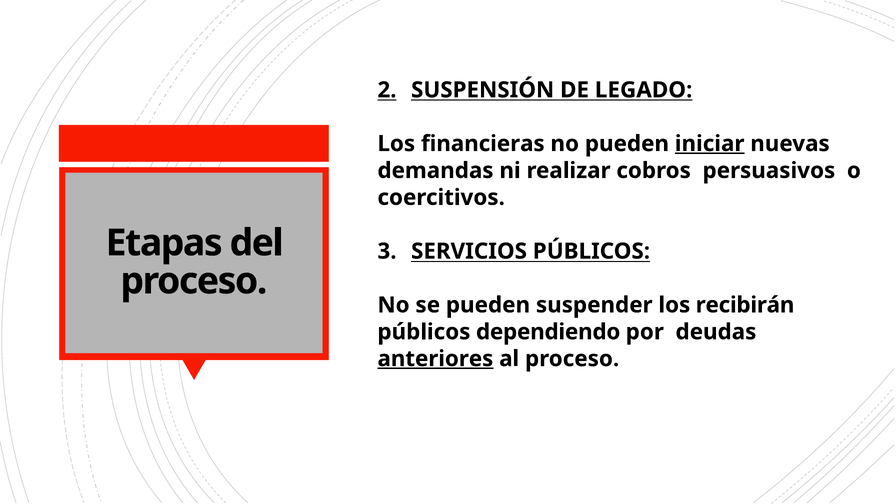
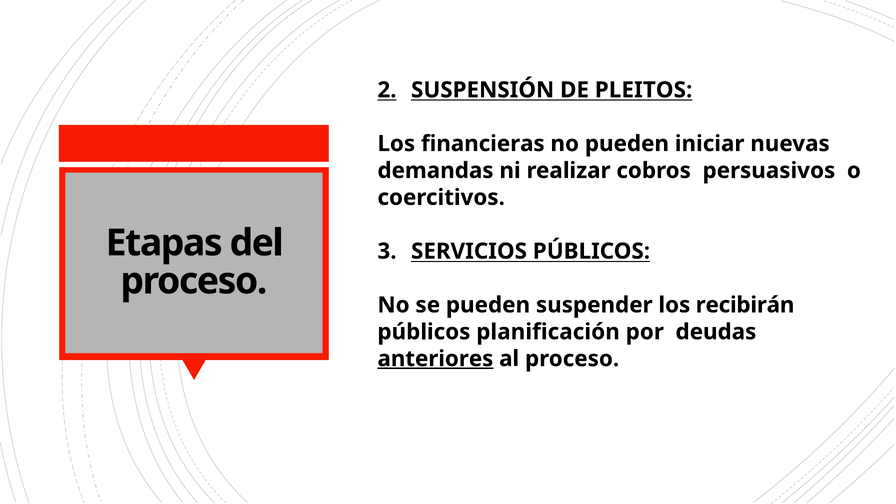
LEGADO: LEGADO -> PLEITOS
iniciar underline: present -> none
dependiendo: dependiendo -> planificación
